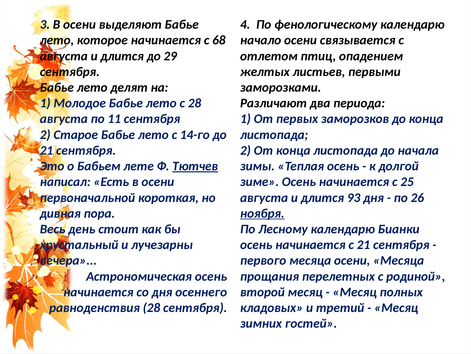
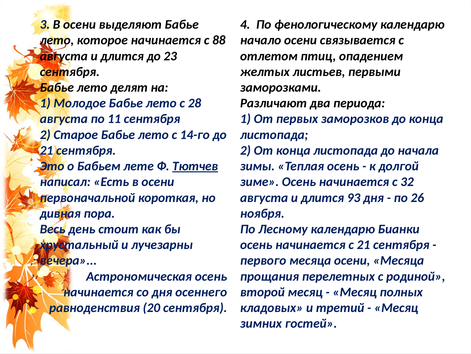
68: 68 -> 88
29: 29 -> 23
25: 25 -> 32
ноября underline: present -> none
равноденствия 28: 28 -> 20
